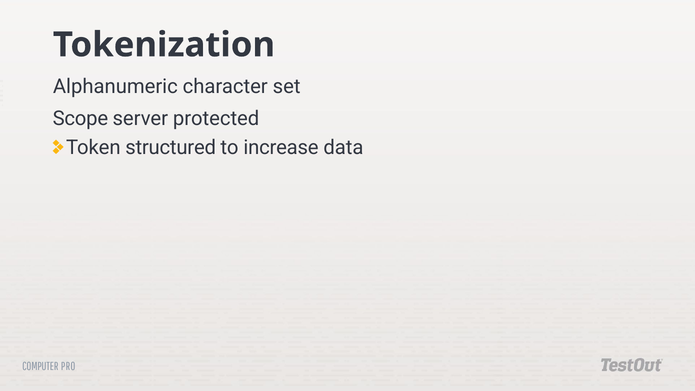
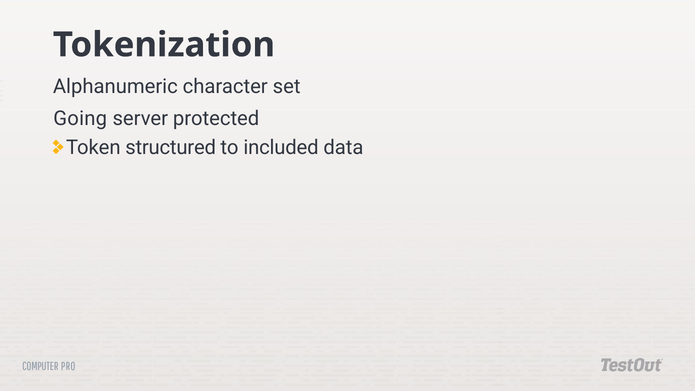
Scope: Scope -> Going
increase: increase -> included
